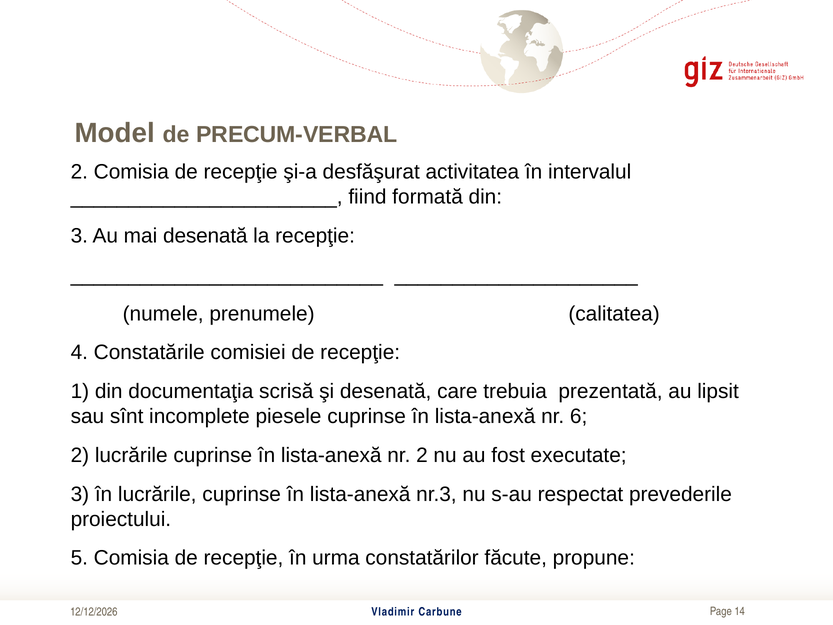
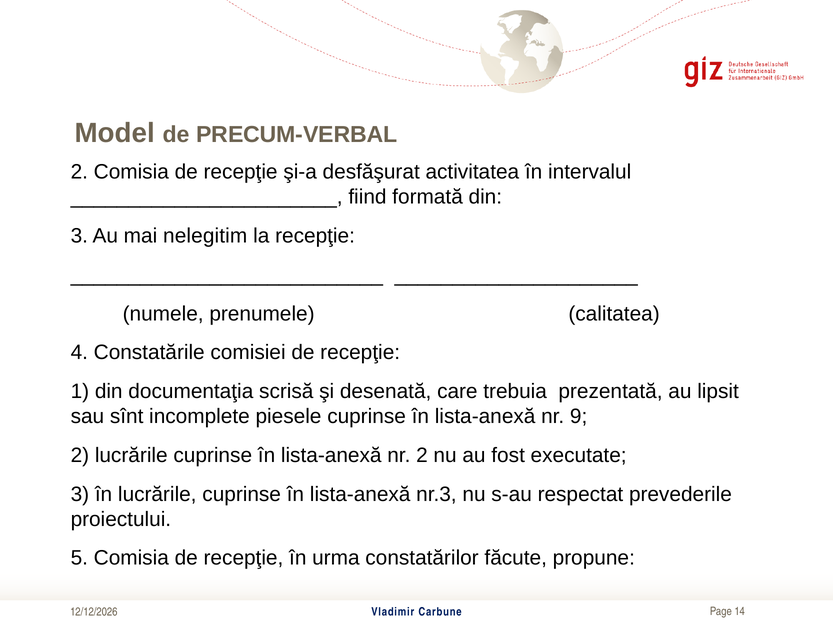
mai desenată: desenată -> nelegitim
6: 6 -> 9
